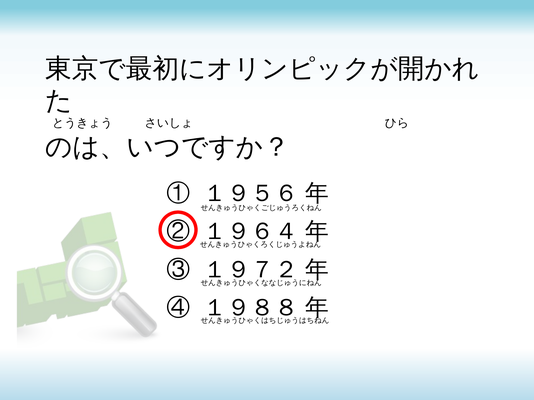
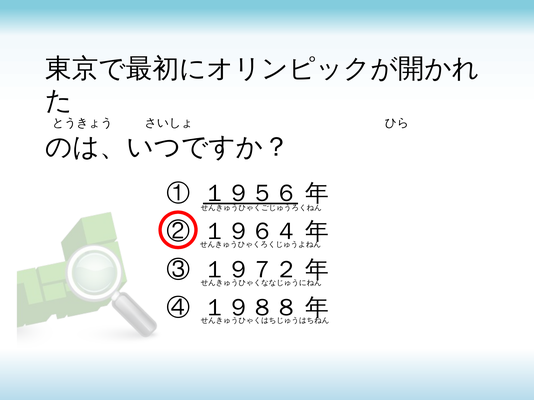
１９５６ underline: none -> present
